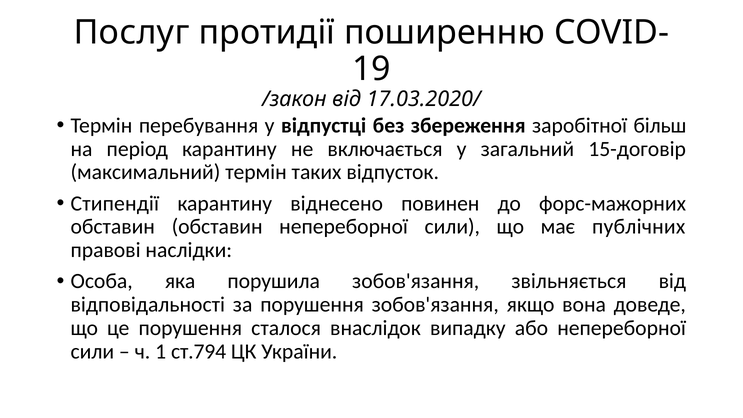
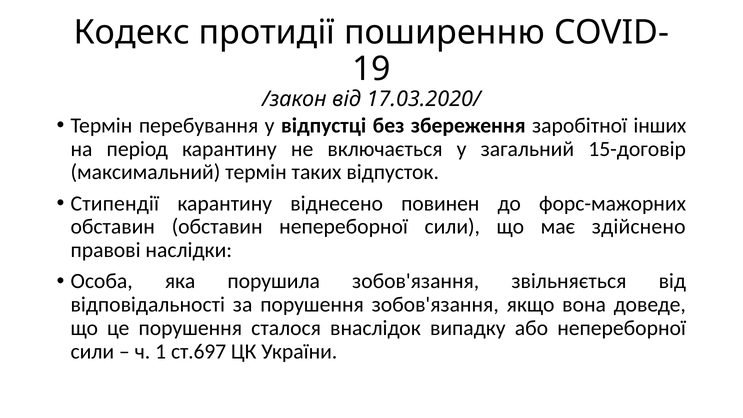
Послуг: Послуг -> Кодекс
більш: більш -> інших
публічних: публічних -> здійснено
ст.794: ст.794 -> ст.697
